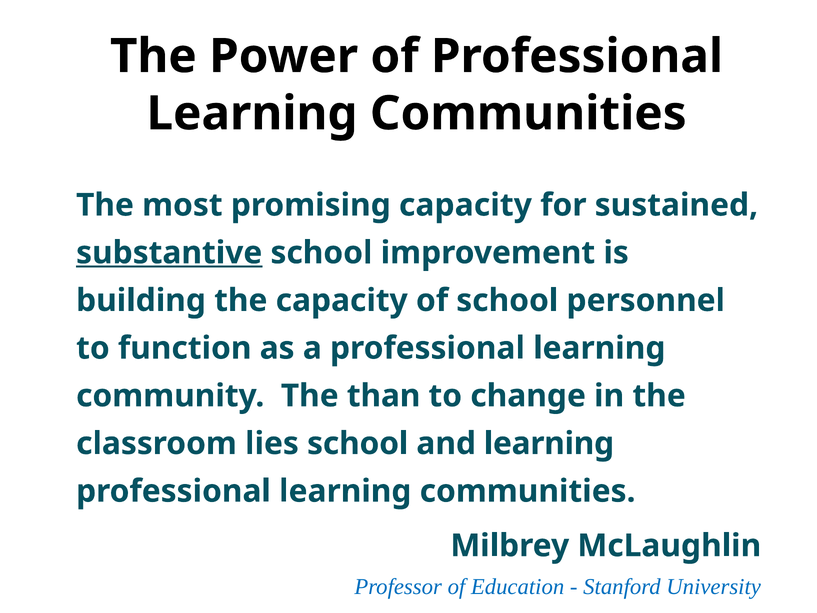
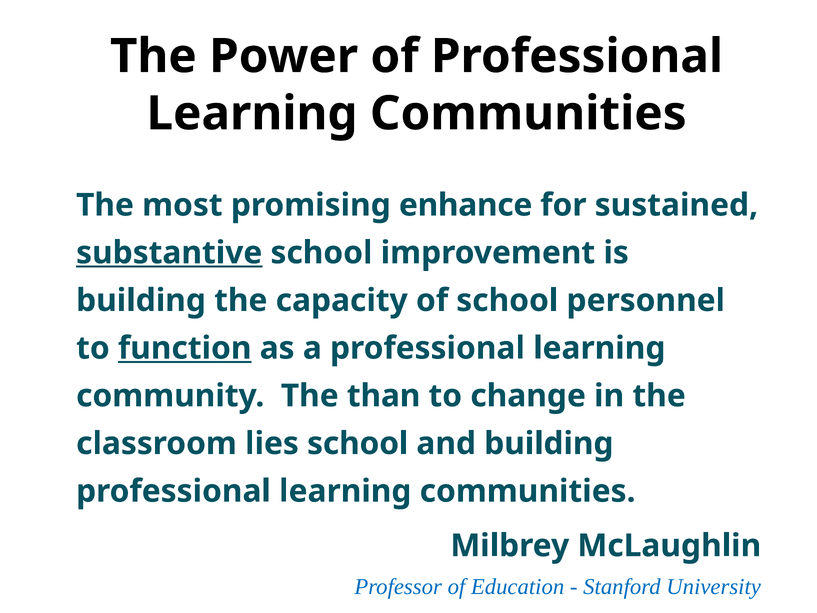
promising capacity: capacity -> enhance
function underline: none -> present
and learning: learning -> building
